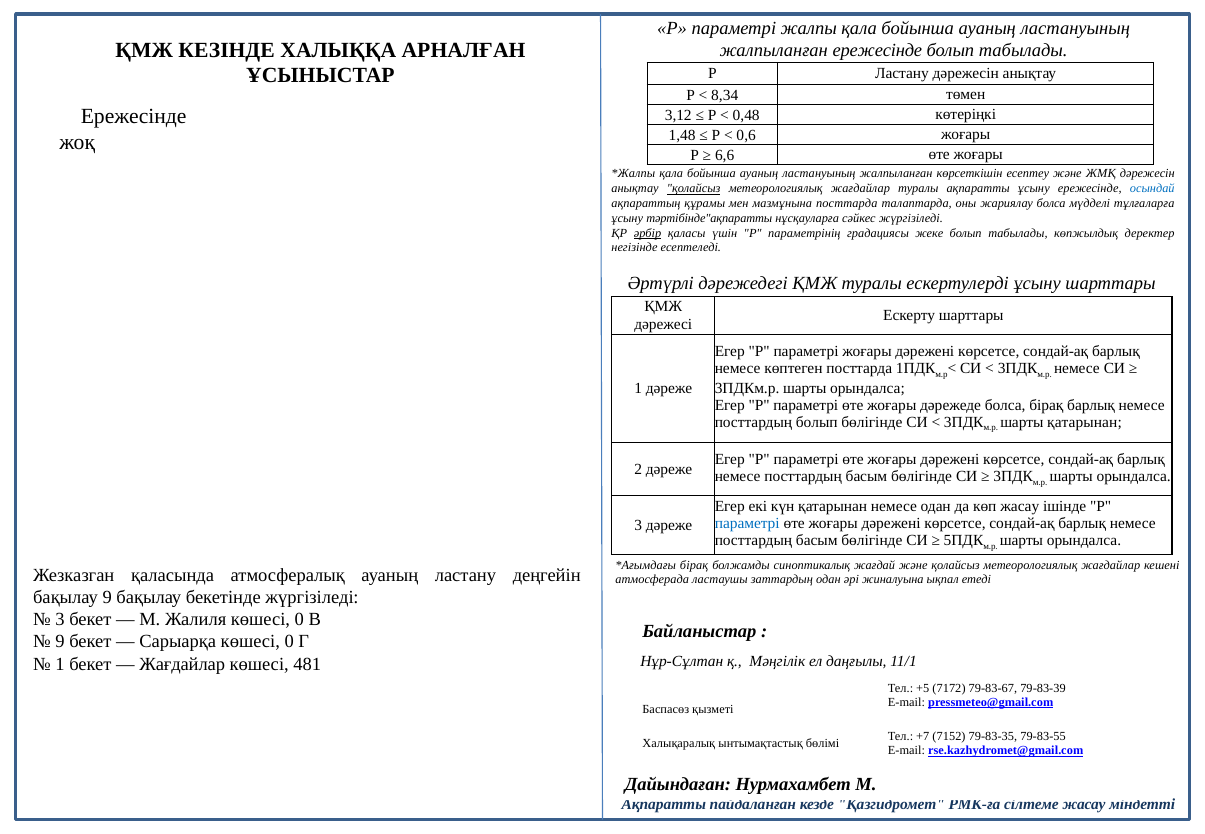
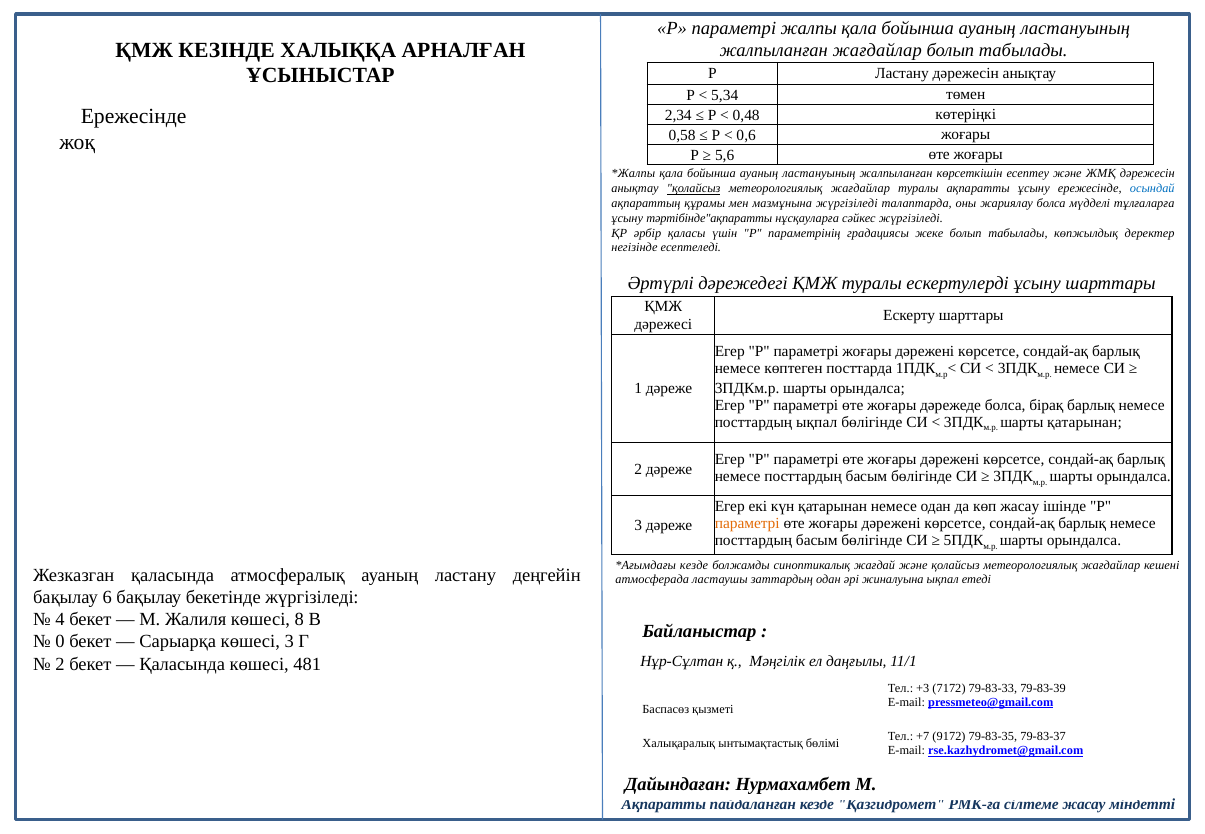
жалпыланған ережесінде: ережесінде -> жағдайлар
8,34: 8,34 -> 5,34
3,12: 3,12 -> 2,34
1,48: 1,48 -> 0,58
6,6: 6,6 -> 5,6
мазмұнына посттарда: посттарда -> жүргізіледі
әрбір underline: present -> none
посттардың болып: болып -> ықпал
параметрі at (747, 524) colour: blue -> orange
бірақ at (694, 565): бірақ -> кезде
бақылау 9: 9 -> 6
3 at (60, 620): 3 -> 4
Жалиля көшесі 0: 0 -> 8
9 at (60, 642): 9 -> 0
Сарыарқа көшесі 0: 0 -> 3
1 at (60, 664): 1 -> 2
Жағдайлар at (182, 664): Жағдайлар -> Қаласында
+5: +5 -> +3
79-83-67: 79-83-67 -> 79-83-33
7152: 7152 -> 9172
79-83-55: 79-83-55 -> 79-83-37
